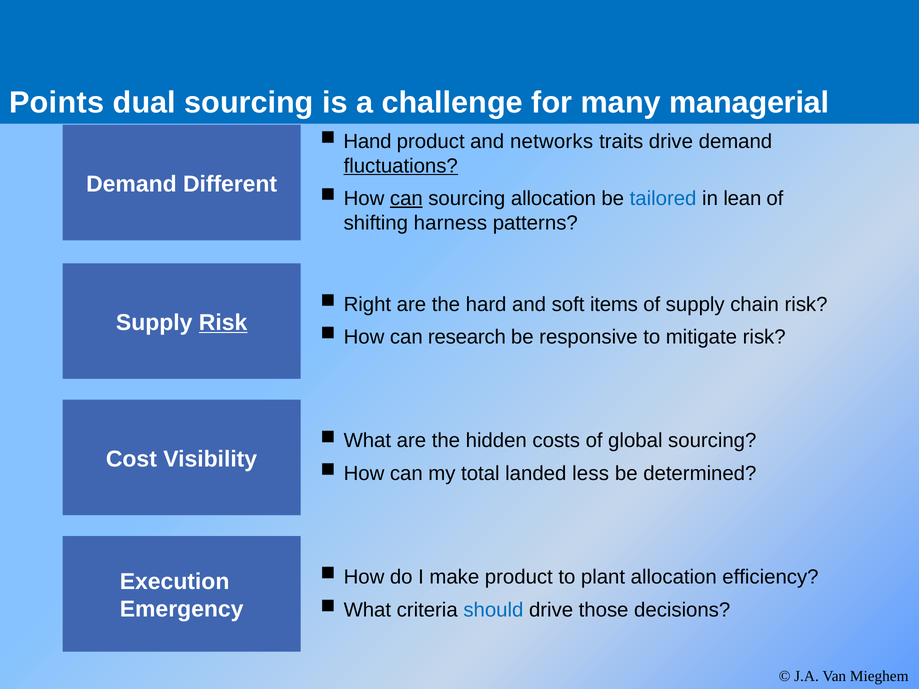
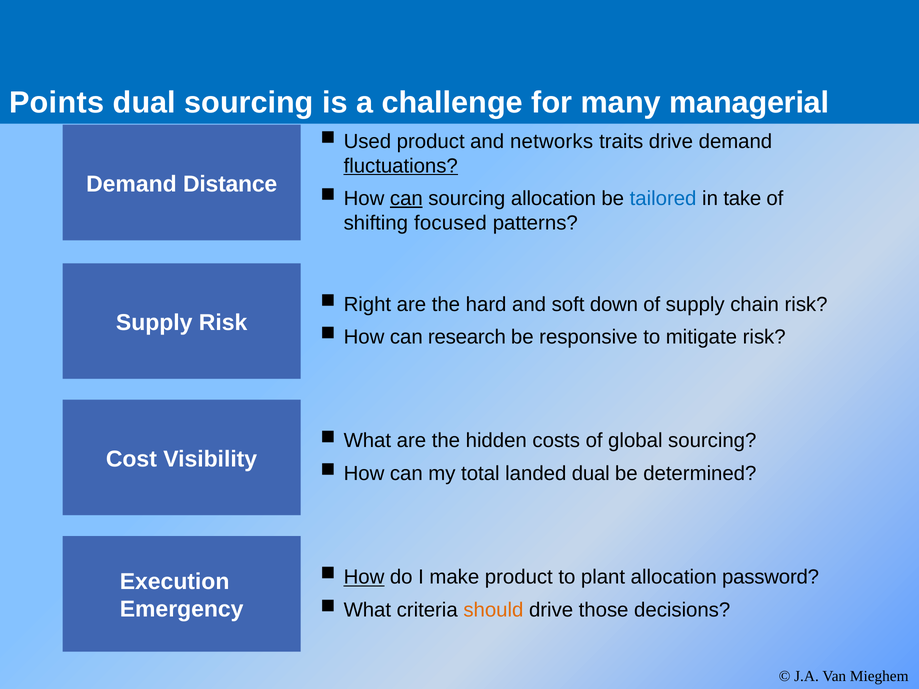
Hand: Hand -> Used
Different: Different -> Distance
lean: lean -> take
harness: harness -> focused
items: items -> down
Risk at (223, 323) underline: present -> none
landed less: less -> dual
How at (364, 577) underline: none -> present
efficiency: efficiency -> password
should colour: blue -> orange
